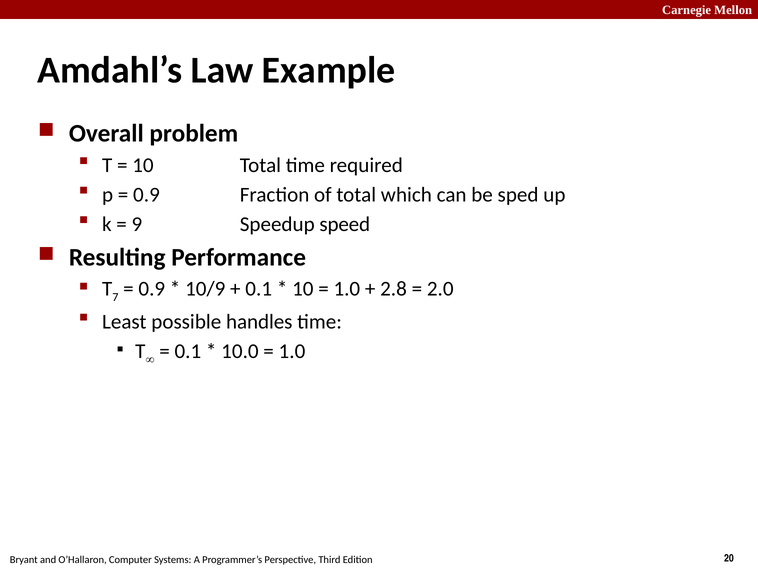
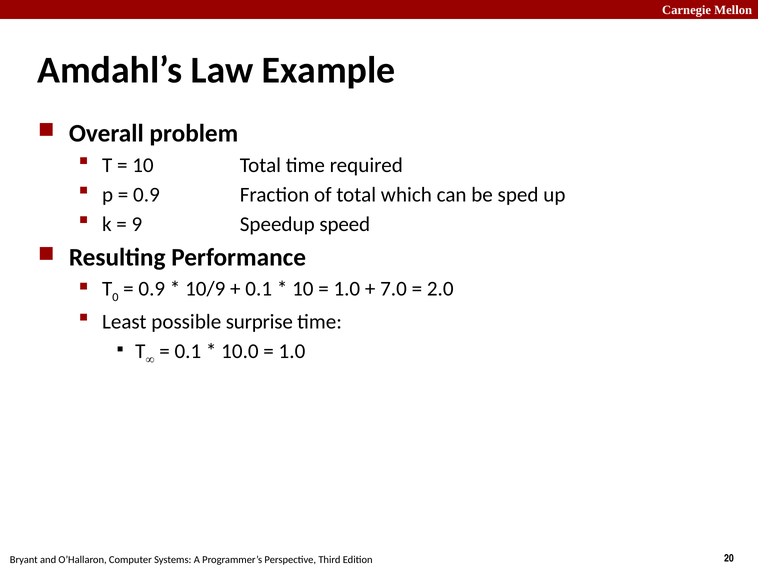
7: 7 -> 0
2.8: 2.8 -> 7.0
handles: handles -> surprise
